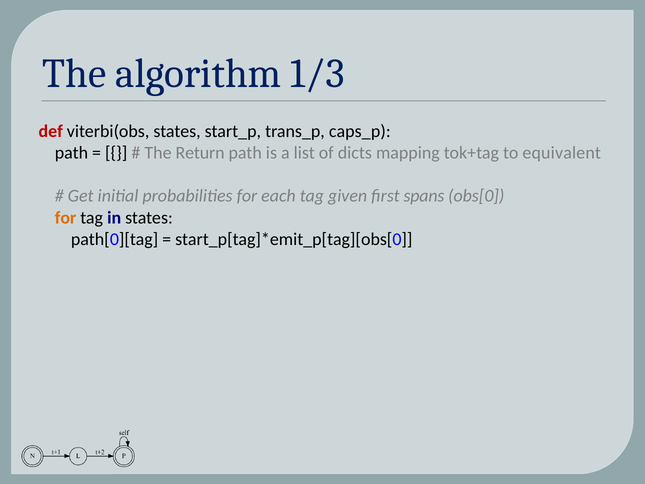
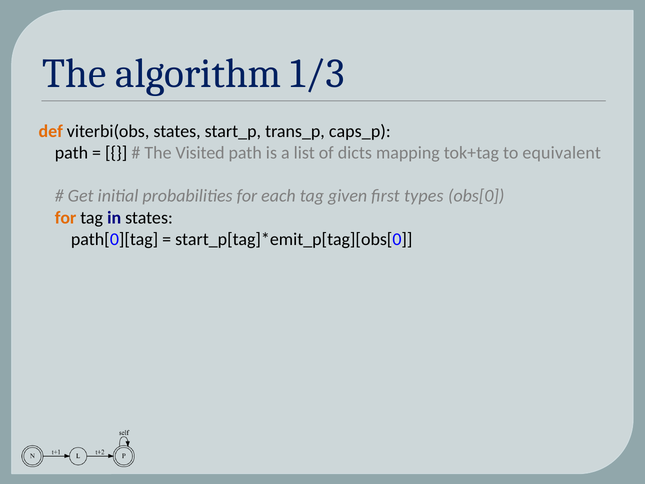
def colour: red -> orange
Return: Return -> Visited
spans: spans -> types
